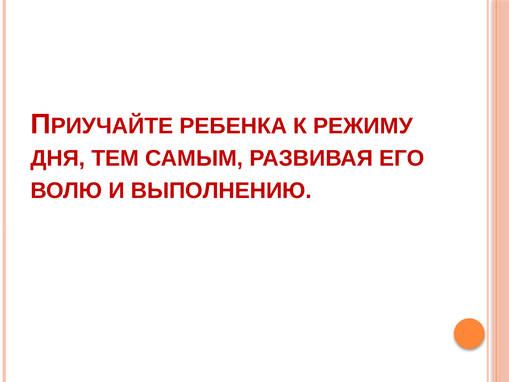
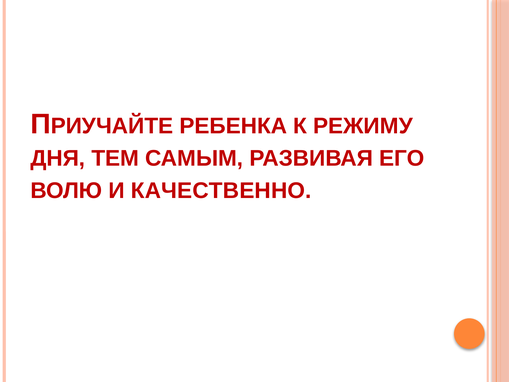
ВЫПОЛНЕНИЮ: ВЫПОЛНЕНИЮ -> КАЧЕСТВЕННО
